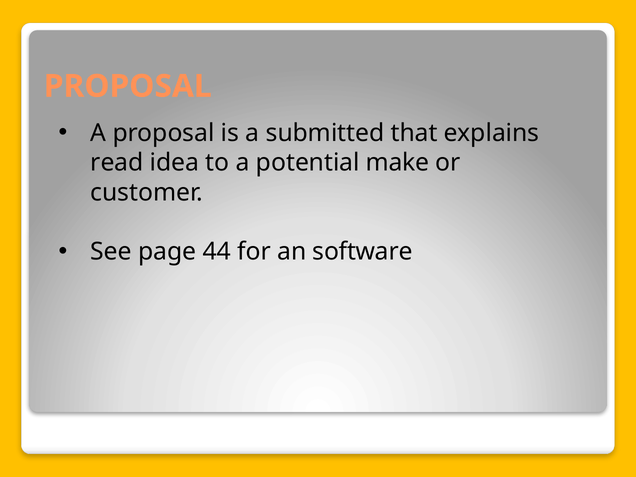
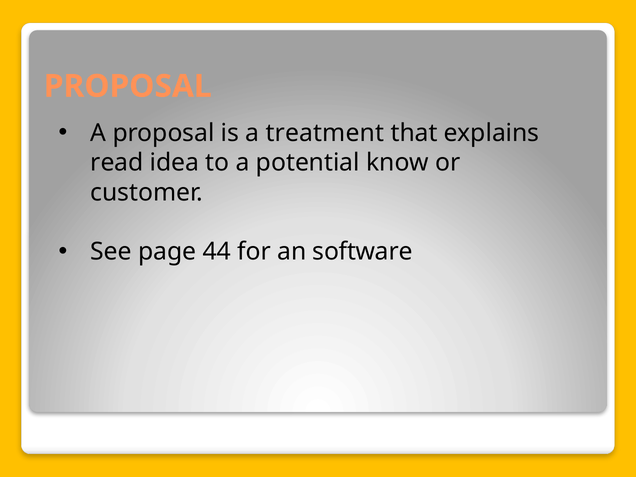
submitted: submitted -> treatment
make: make -> know
